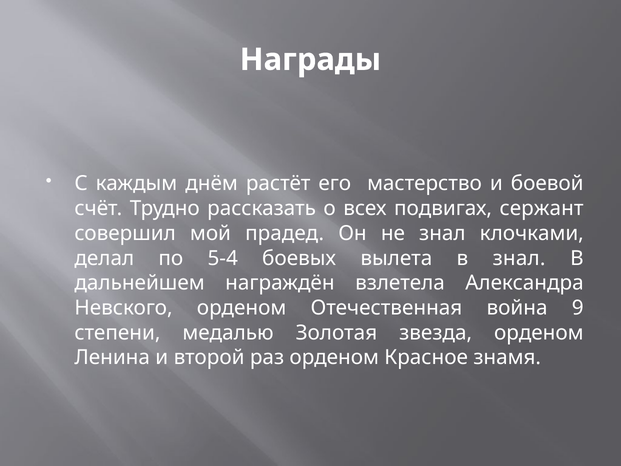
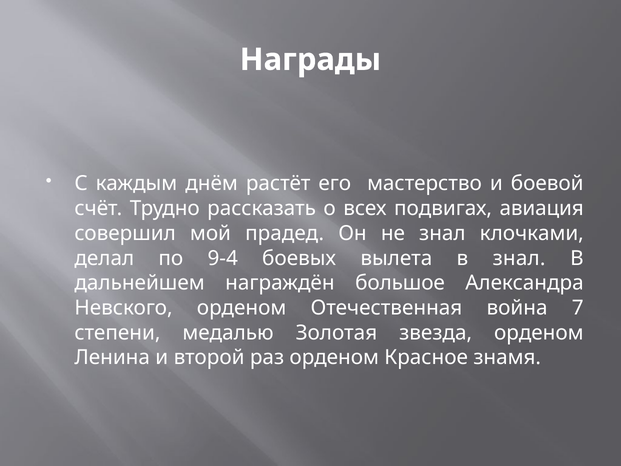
сержант: сержант -> авиация
5-4: 5-4 -> 9-4
взлетела: взлетела -> большое
9: 9 -> 7
